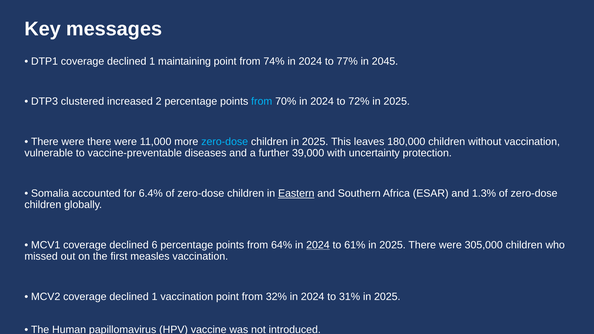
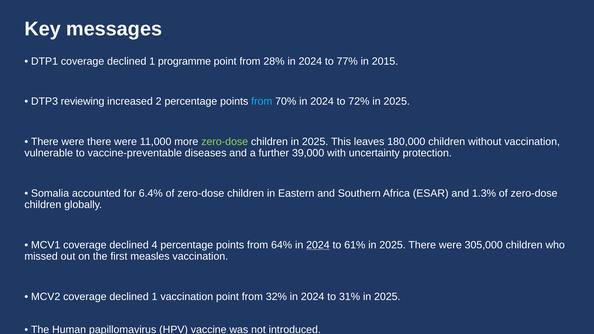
maintaining: maintaining -> programme
74%: 74% -> 28%
2045: 2045 -> 2015
clustered: clustered -> reviewing
zero-dose at (225, 142) colour: light blue -> light green
Eastern underline: present -> none
6: 6 -> 4
